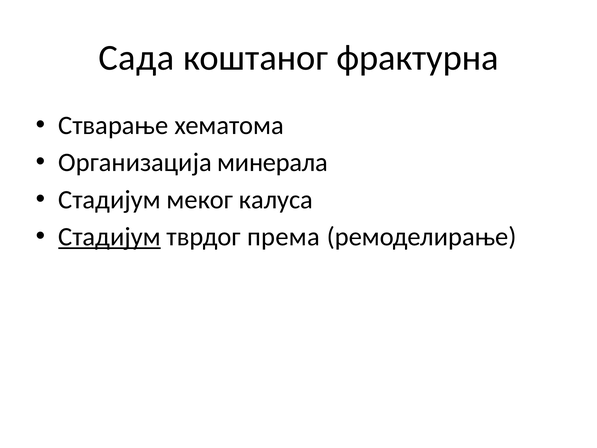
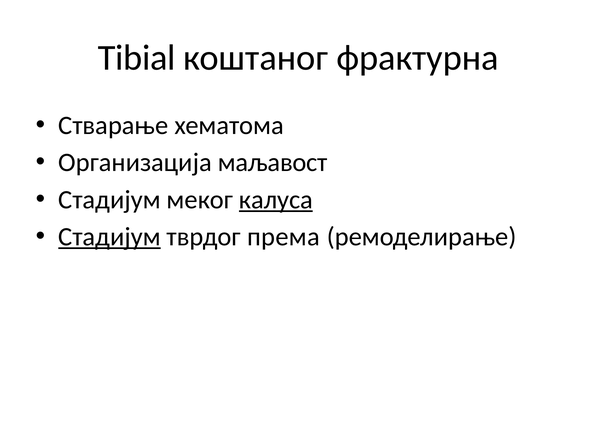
Сада: Сада -> Tibial
минерала: минерала -> маљавост
калуса underline: none -> present
